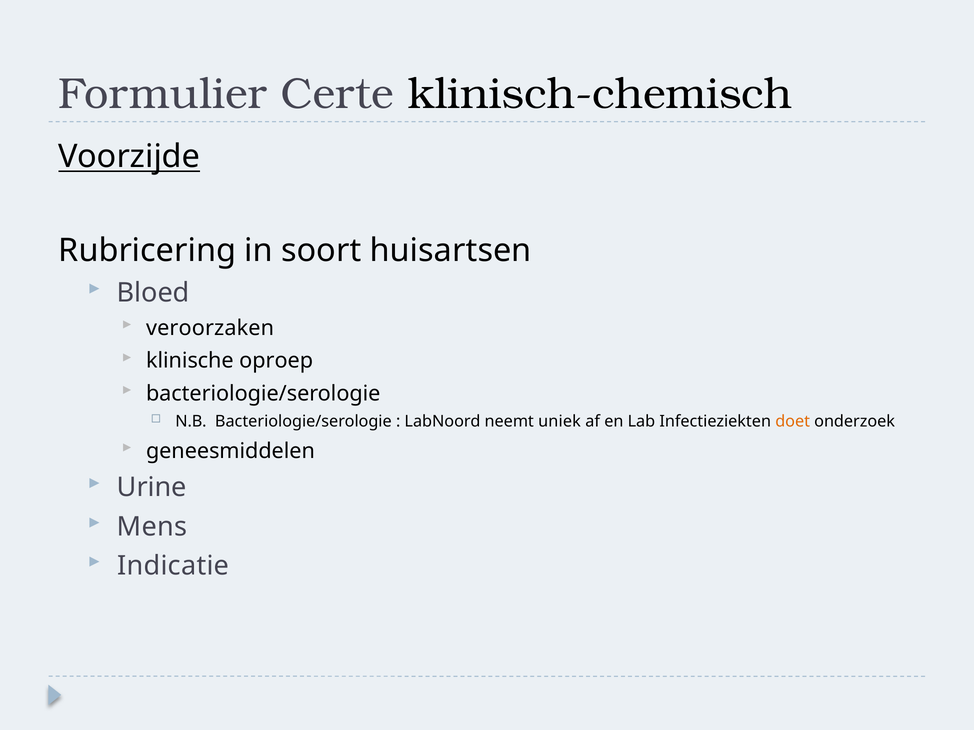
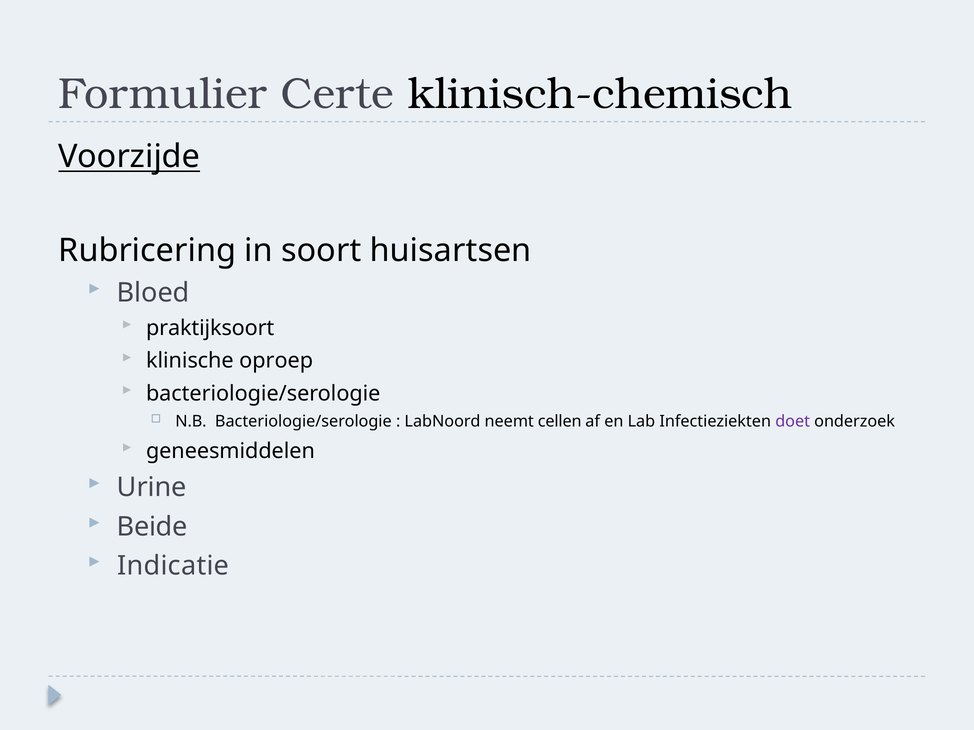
veroorzaken: veroorzaken -> praktijksoort
uniek: uniek -> cellen
doet colour: orange -> purple
Mens: Mens -> Beide
